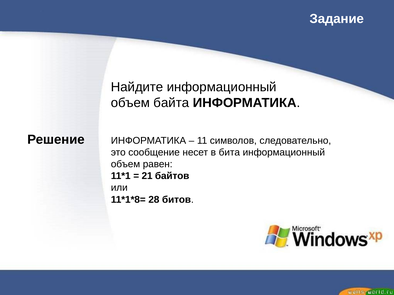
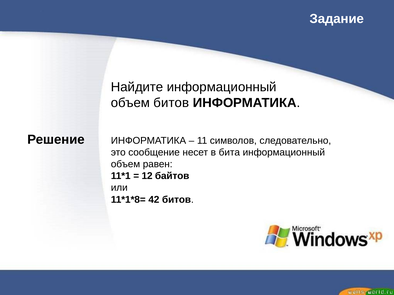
объем байта: байта -> битов
21: 21 -> 12
28: 28 -> 42
